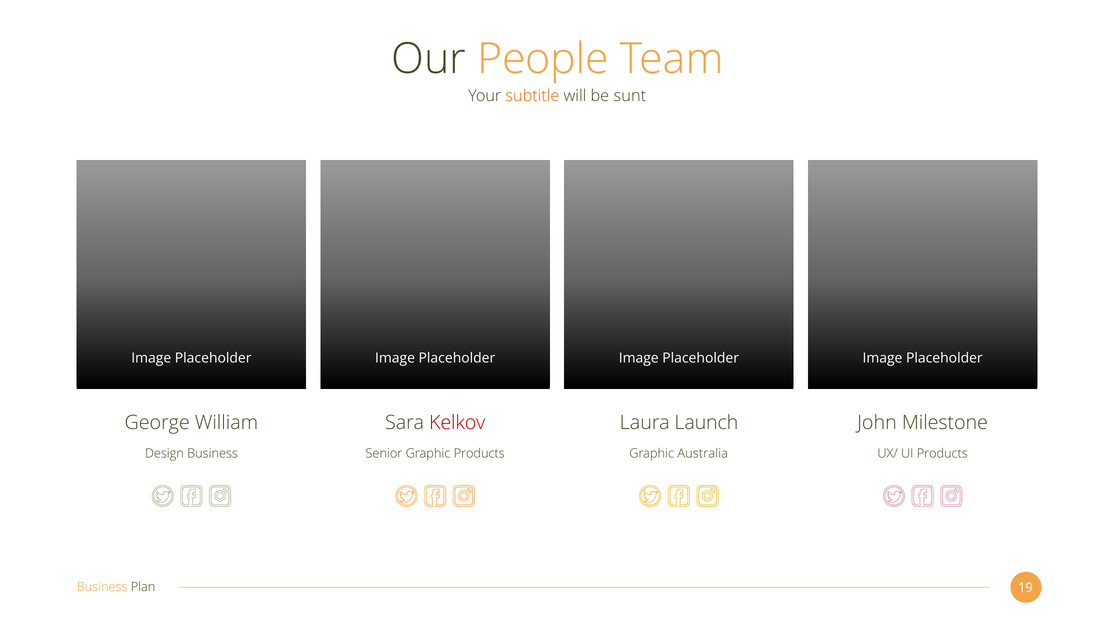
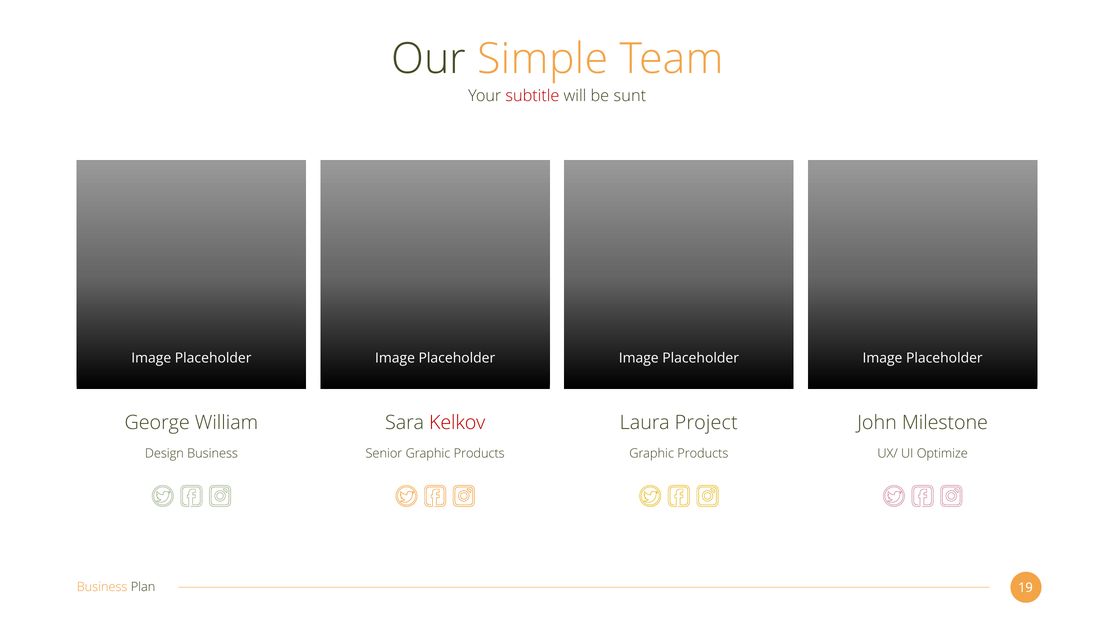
People: People -> Simple
subtitle colour: orange -> red
Launch: Launch -> Project
Australia at (703, 454): Australia -> Products
UI Products: Products -> Optimize
